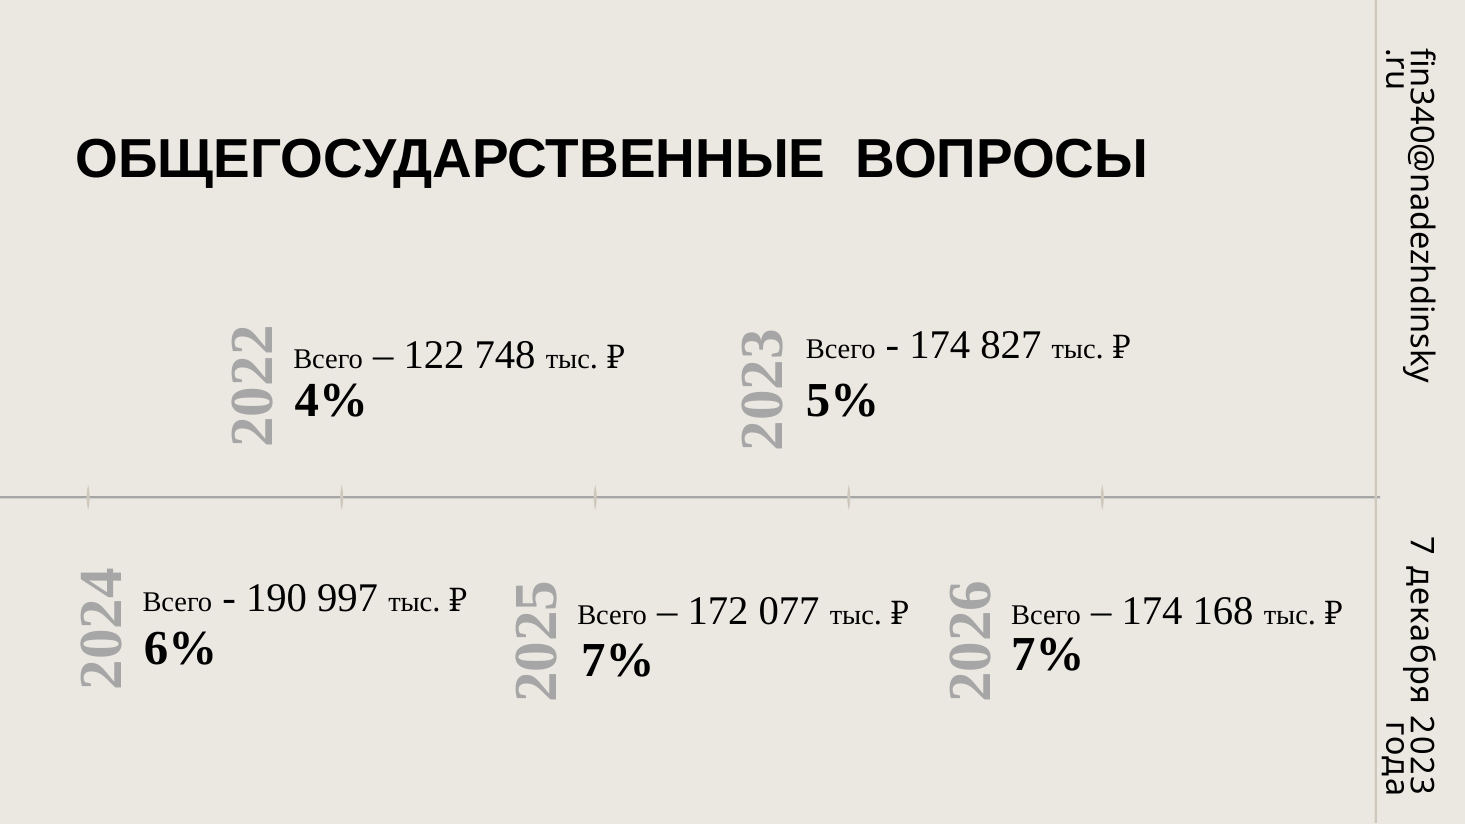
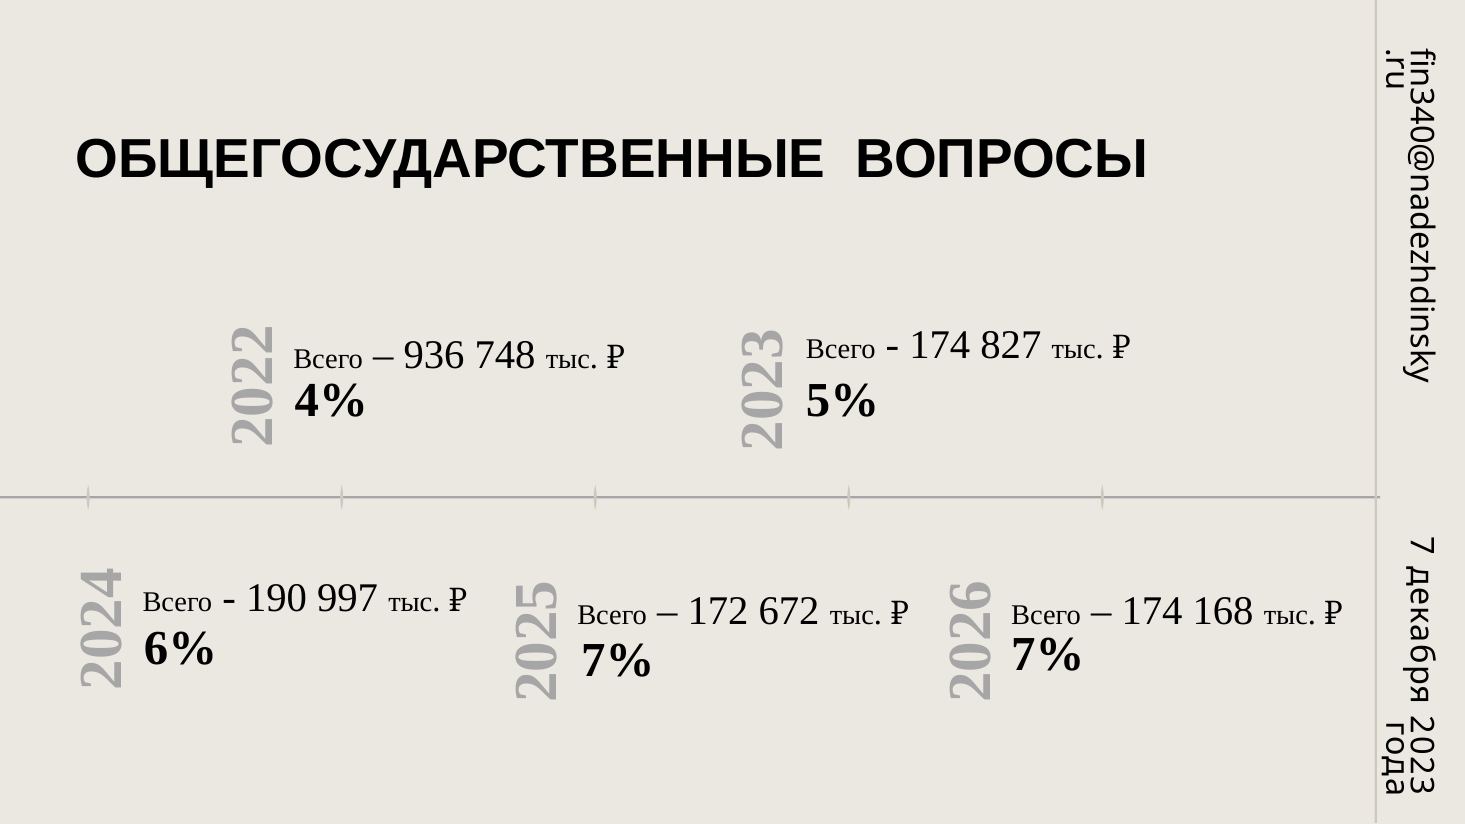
122: 122 -> 936
077: 077 -> 672
